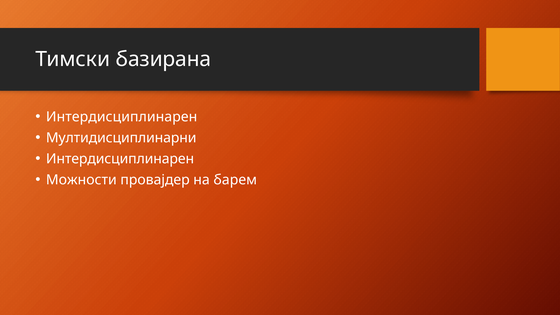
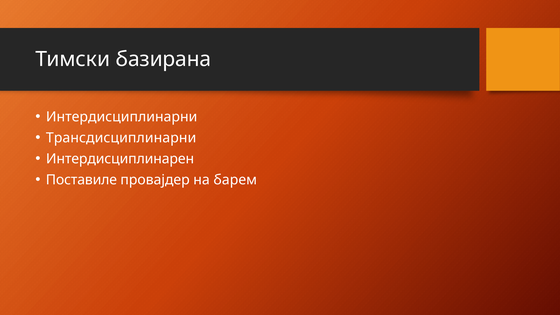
Интердисциплинарен at (122, 117): Интердисциплинарен -> Интердисциплинарни
Мултидисциплинарни: Мултидисциплинарни -> Трансдисциплинарни
Можности: Можности -> Поставиле
